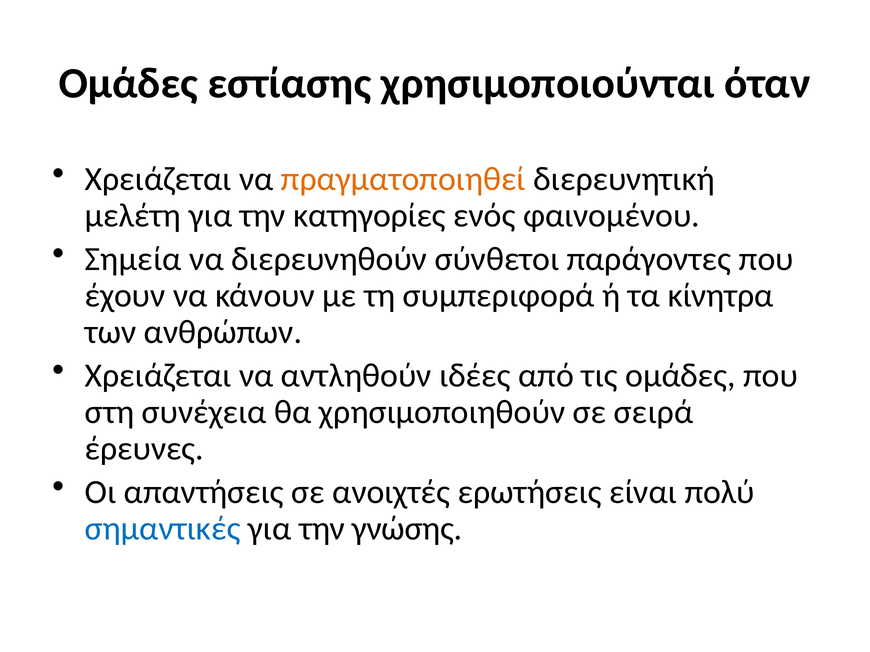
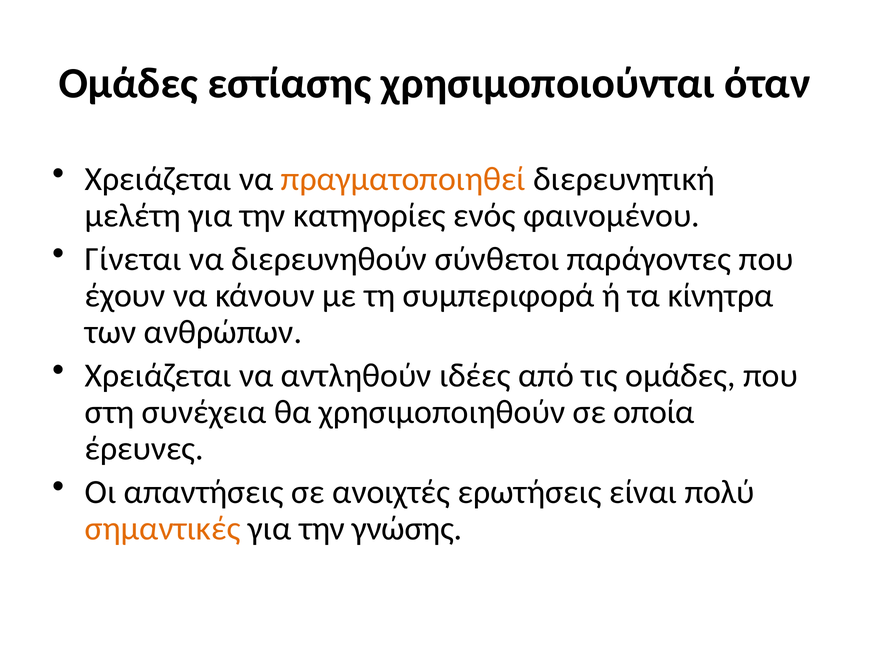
Σημεία: Σημεία -> Γίνεται
σειρά: σειρά -> οποία
σημαντικές colour: blue -> orange
